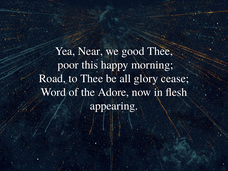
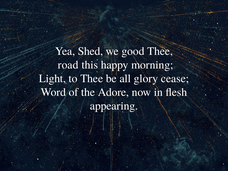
Near: Near -> Shed
poor: poor -> road
Road: Road -> Light
